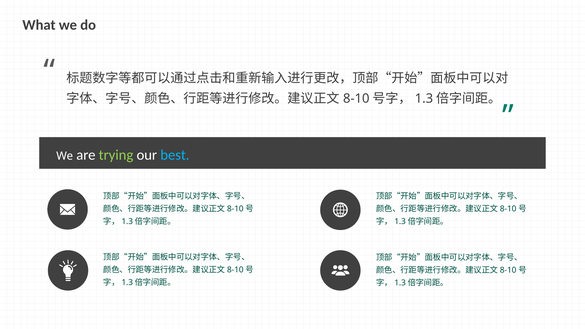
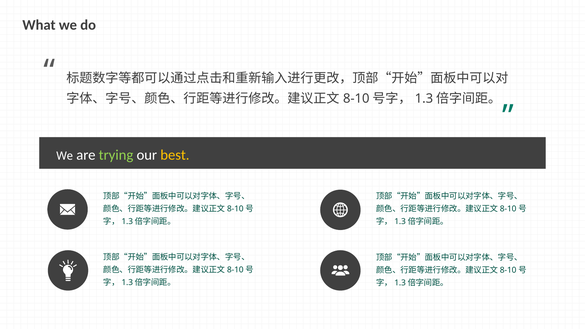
best colour: light blue -> yellow
